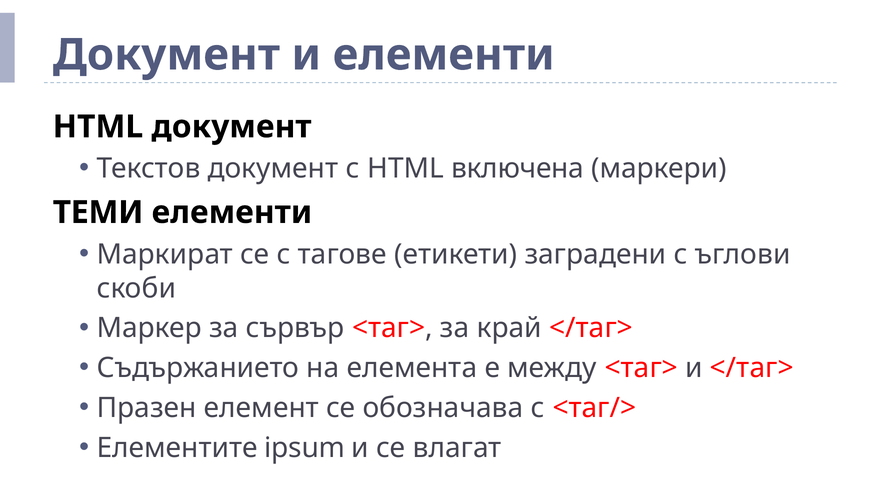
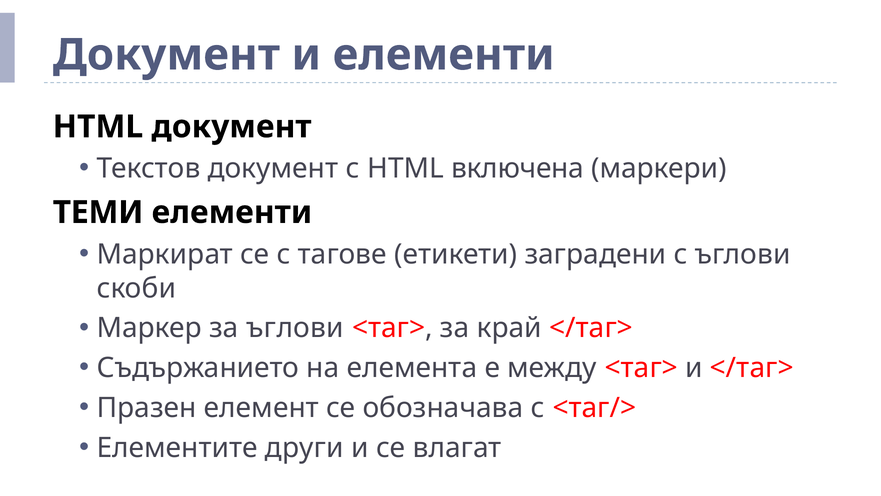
за сървър: сървър -> ъглови
ipsum: ipsum -> други
